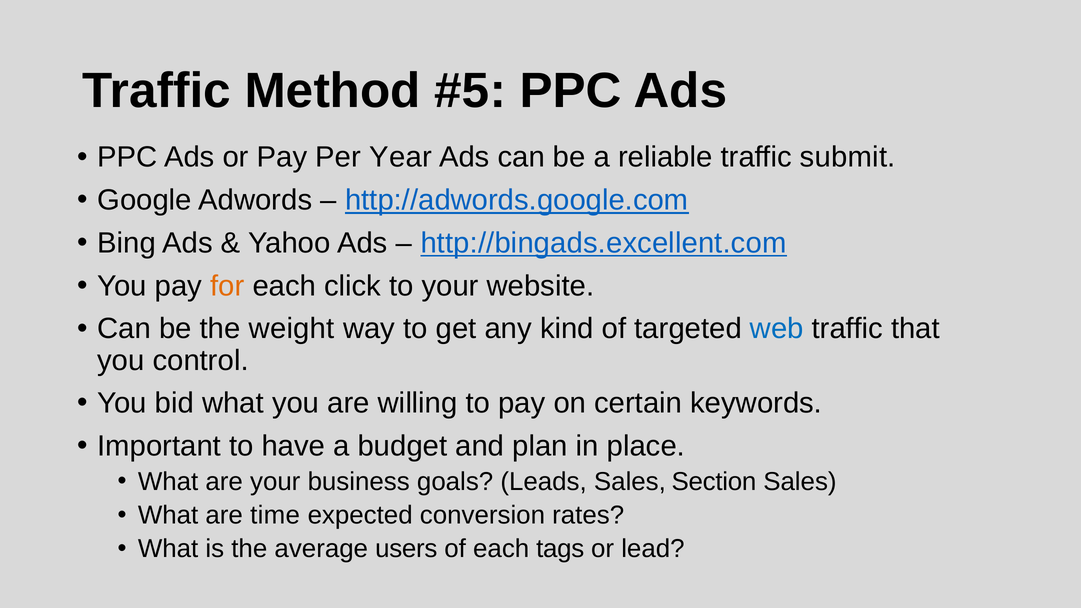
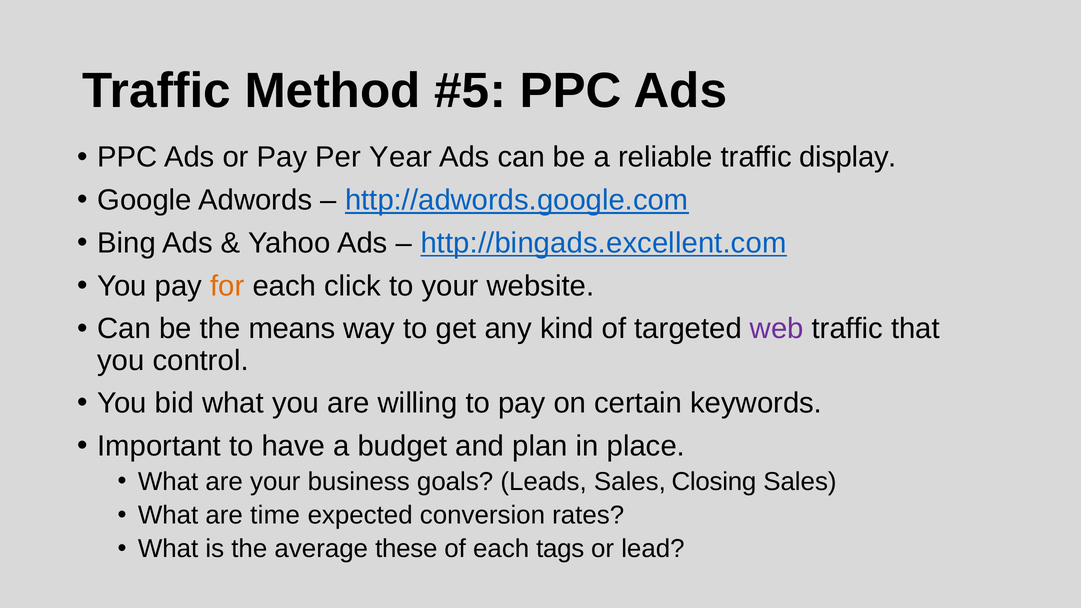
submit: submit -> display
weight: weight -> means
web colour: blue -> purple
Section: Section -> Closing
users: users -> these
